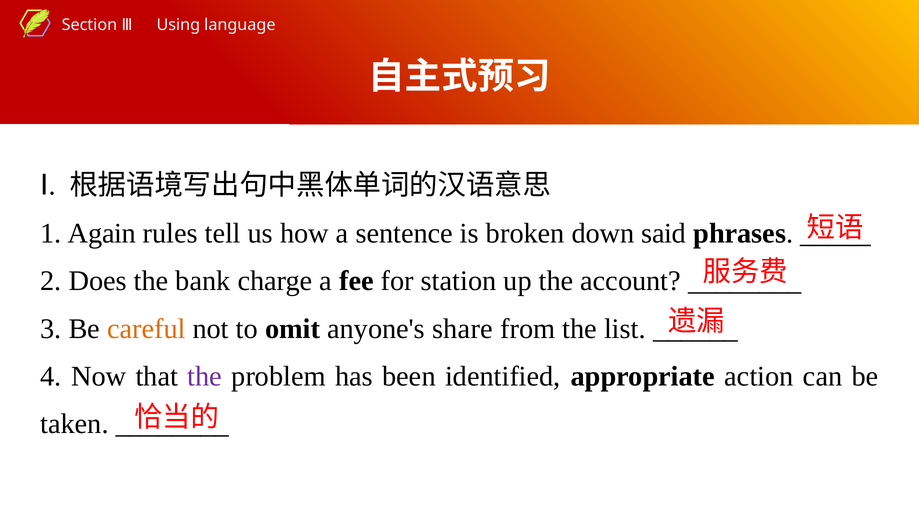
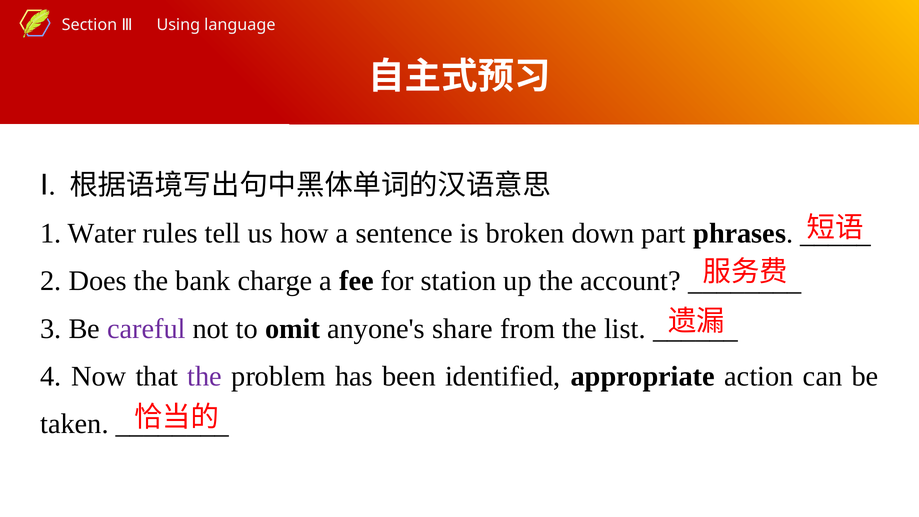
Again: Again -> Water
said: said -> part
careful colour: orange -> purple
